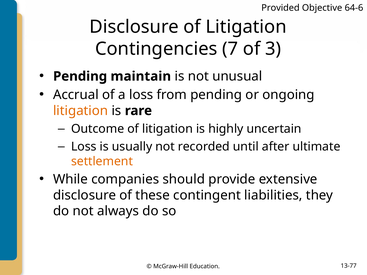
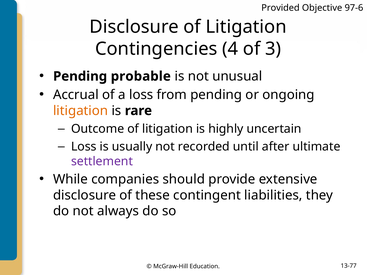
64-6: 64-6 -> 97-6
7: 7 -> 4
maintain: maintain -> probable
settlement colour: orange -> purple
